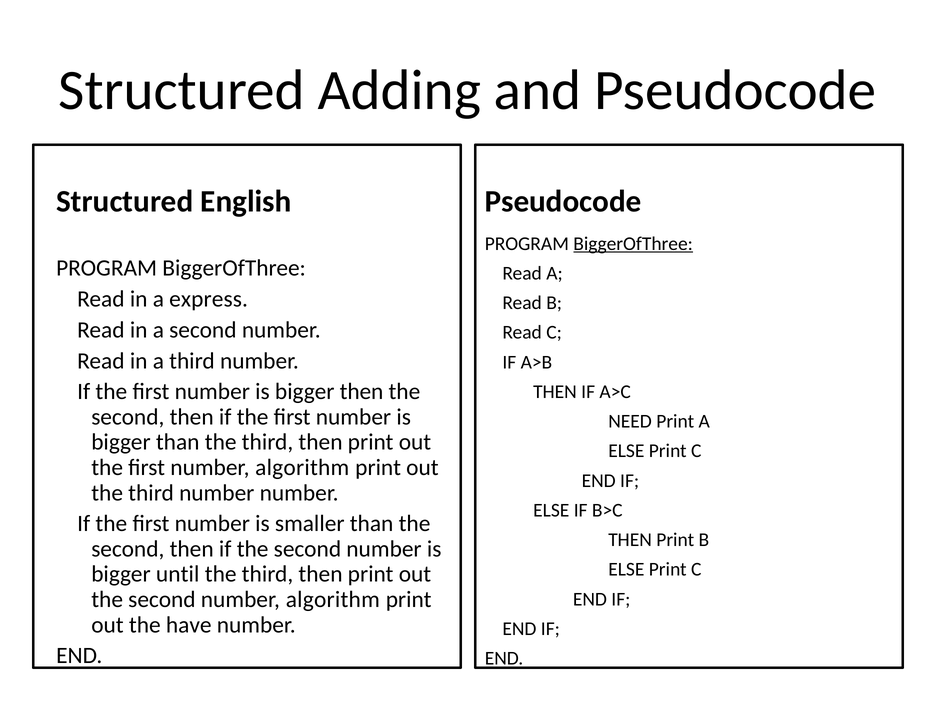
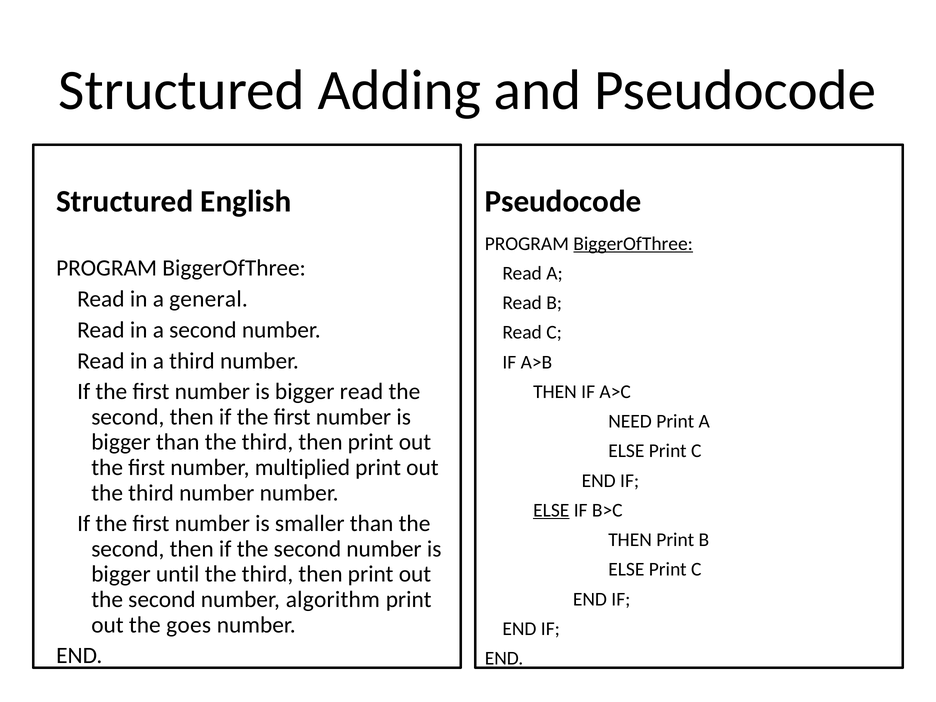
express: express -> general
bigger then: then -> read
first number algorithm: algorithm -> multiplied
ELSE at (551, 510) underline: none -> present
have: have -> goes
